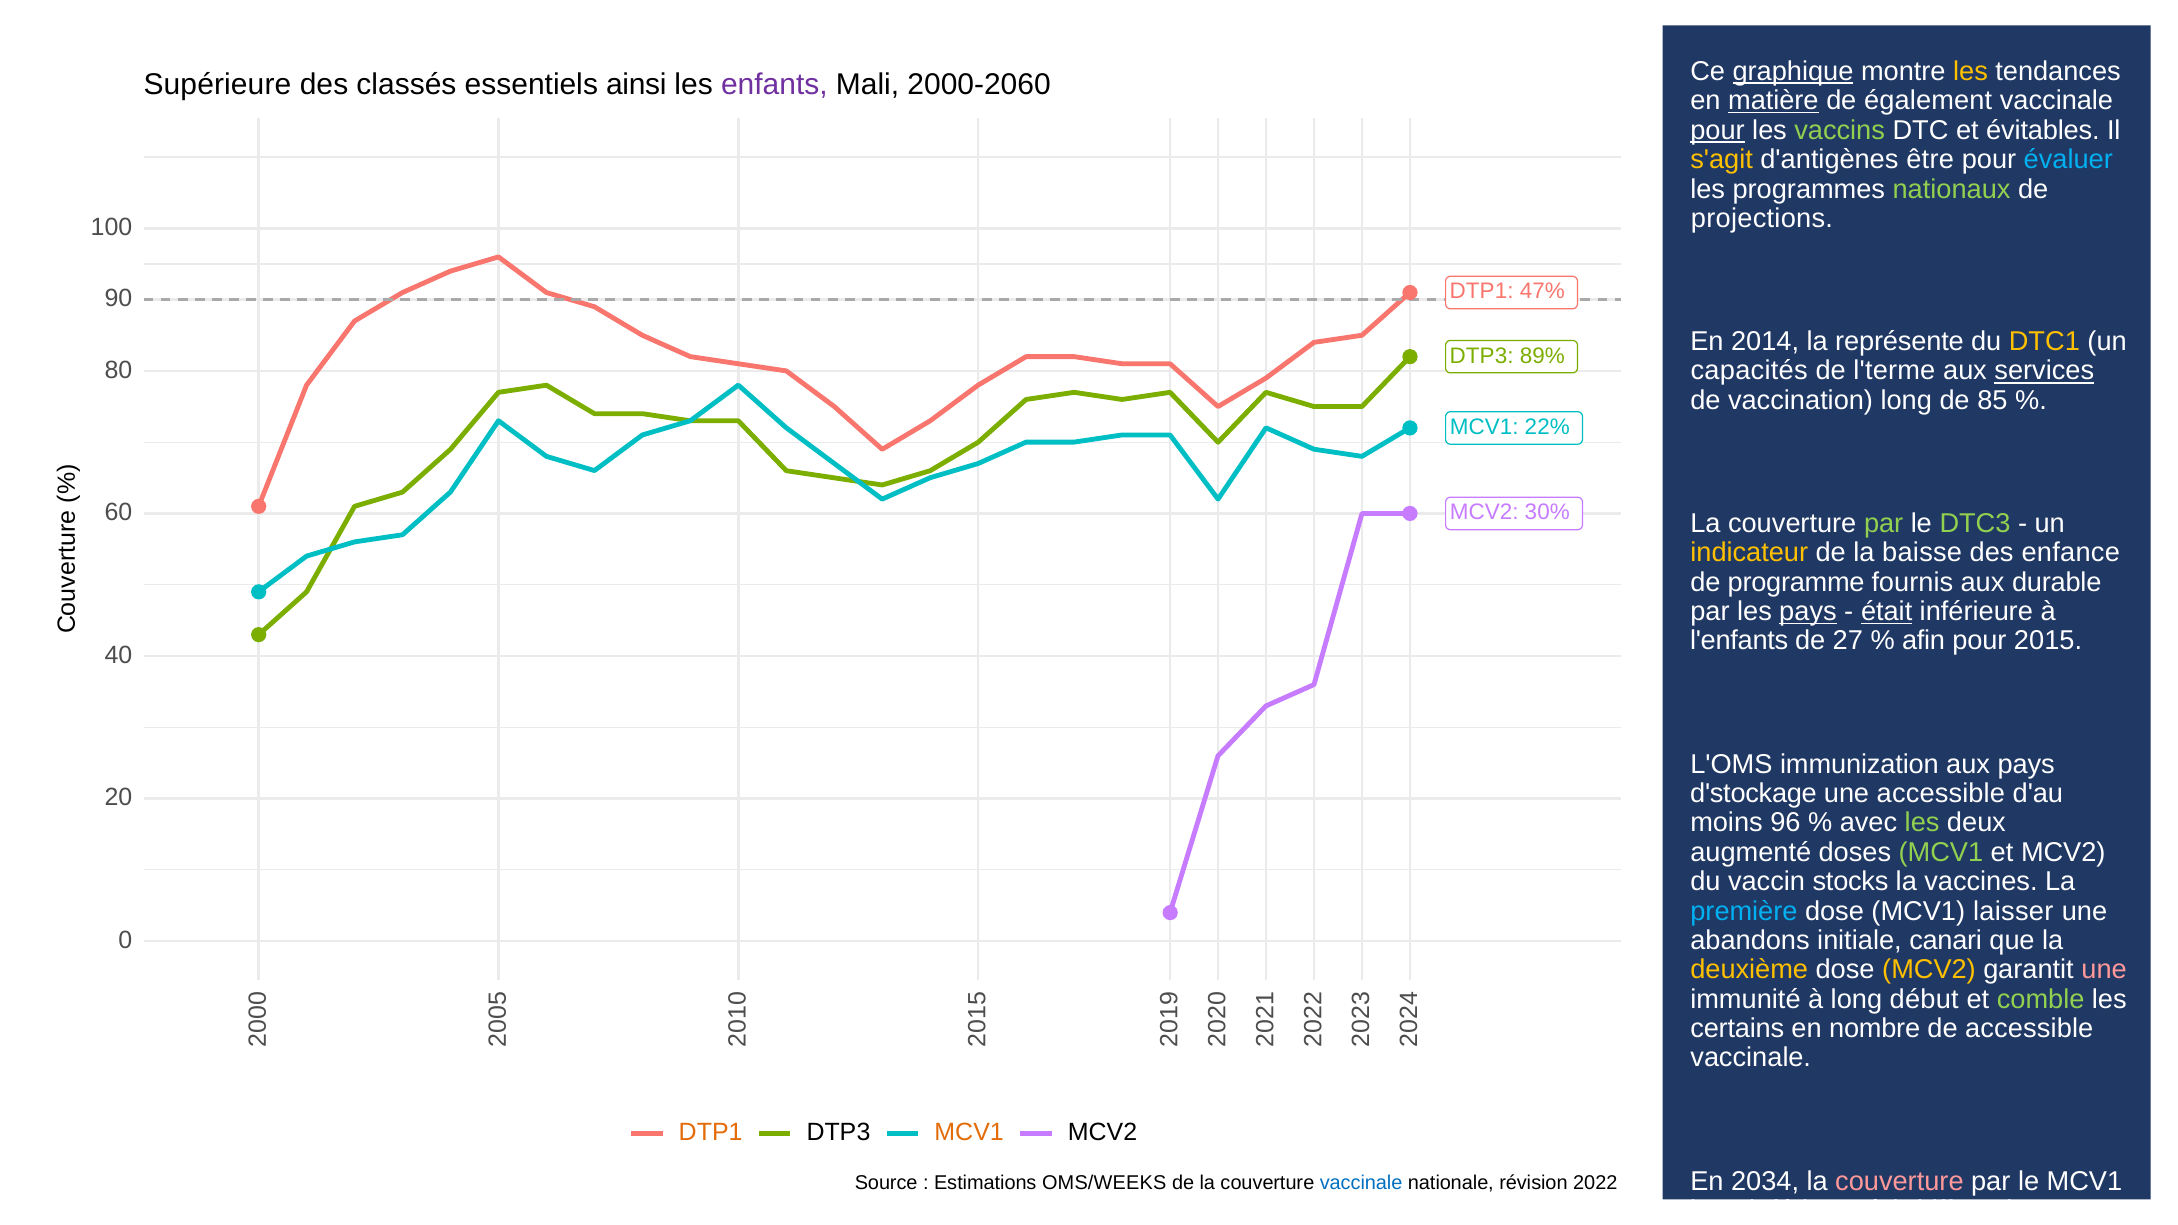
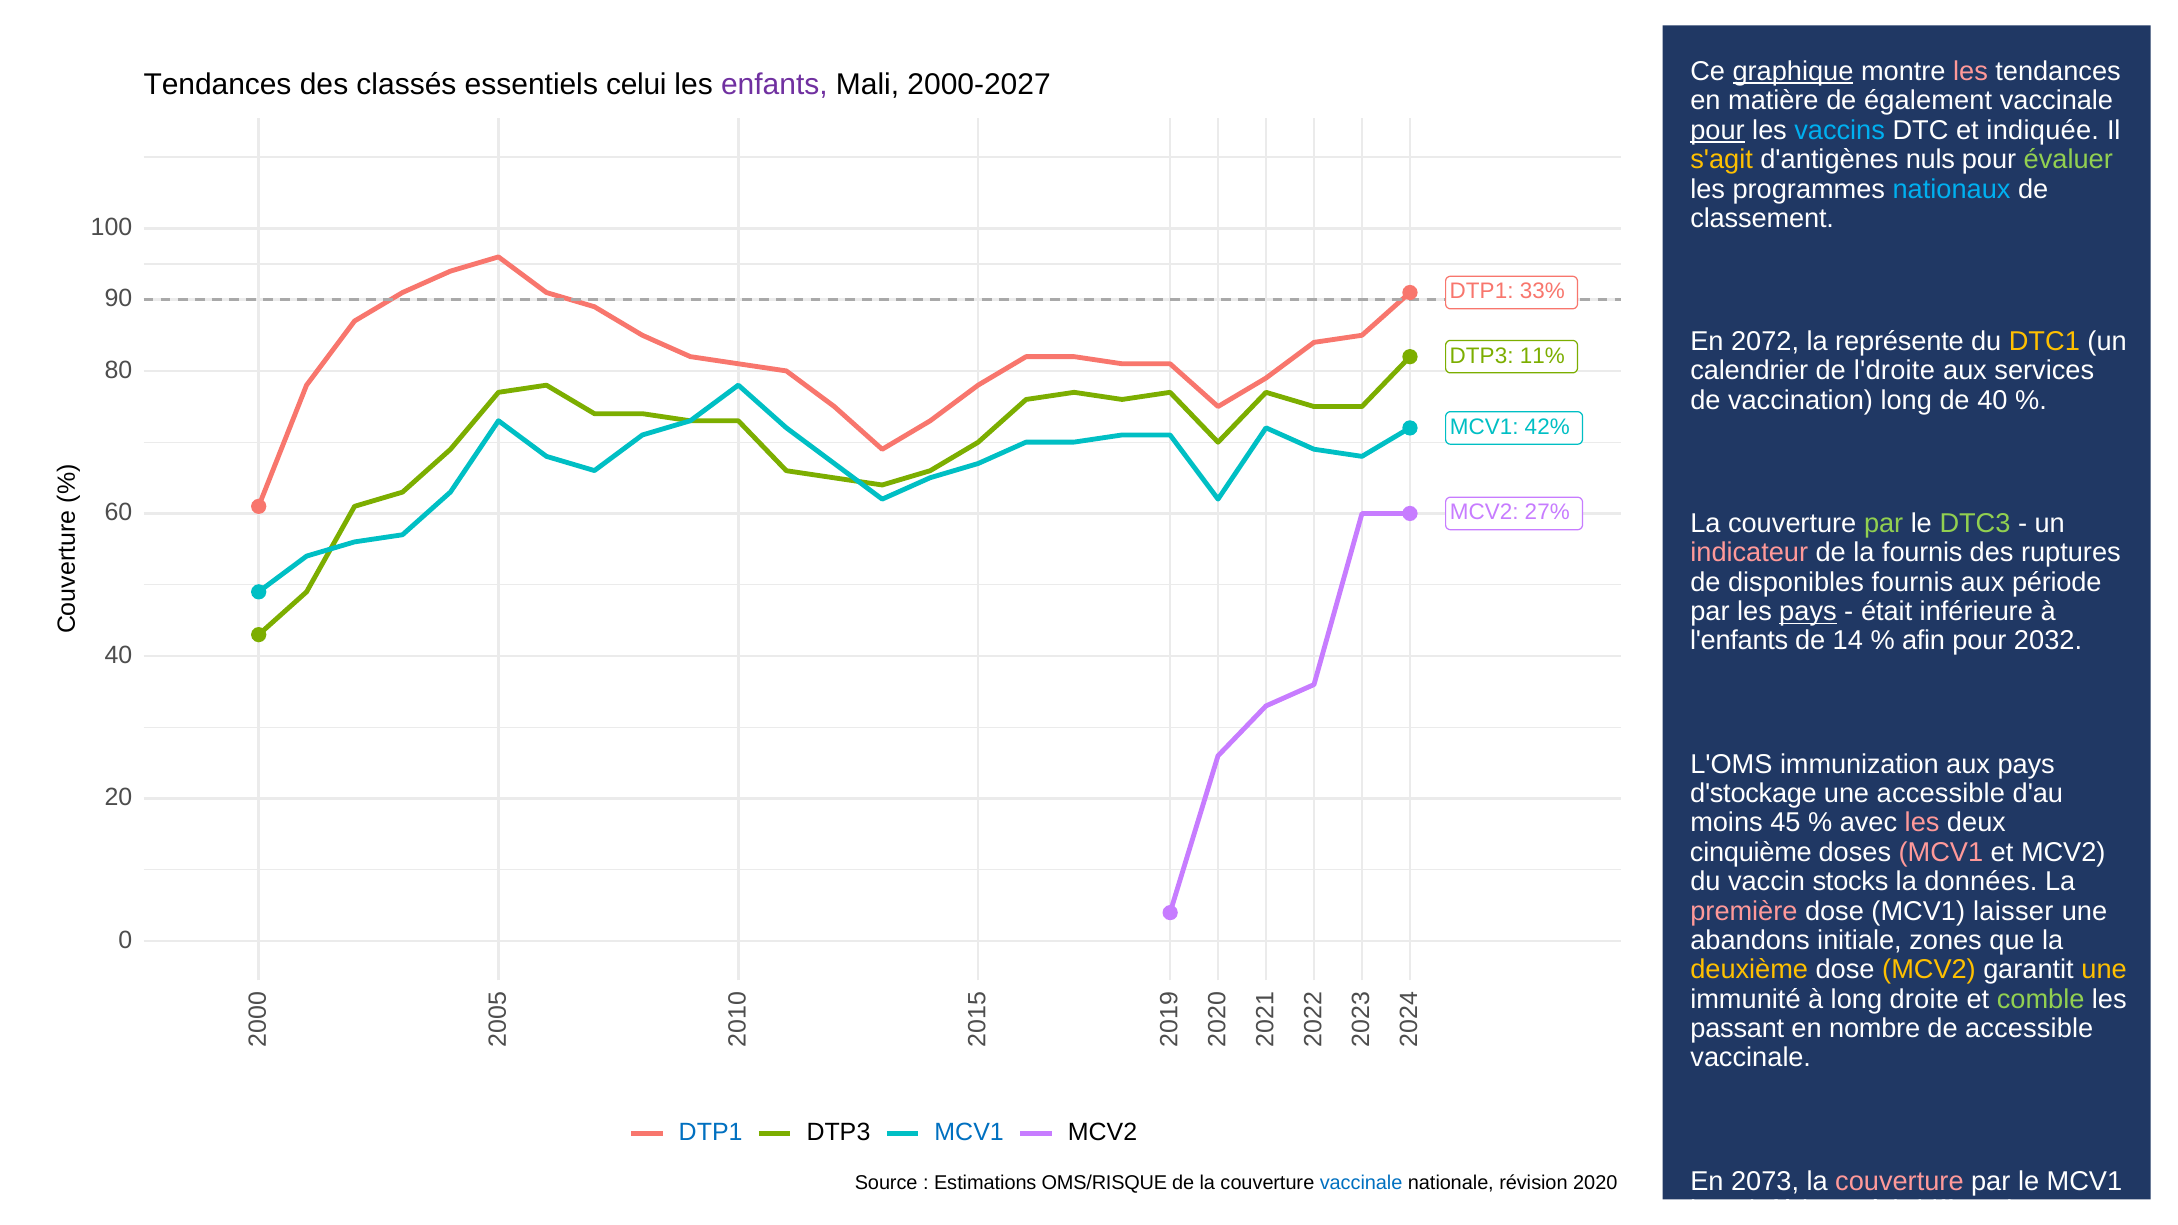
les at (1971, 72) colour: yellow -> pink
Supérieure at (217, 84): Supérieure -> Tendances
ainsi: ainsi -> celui
2000-2060: 2000-2060 -> 2000-2027
matière underline: present -> none
vaccins at (1840, 130) colour: light green -> light blue
évitables: évitables -> indiquée
être: être -> nuls
évaluer colour: light blue -> light green
nationaux colour: light green -> light blue
projections: projections -> classement
47%: 47% -> 33%
2014: 2014 -> 2072
89%: 89% -> 11%
capacités: capacités -> calendrier
l'terme: l'terme -> l'droite
services underline: present -> none
de 85: 85 -> 40
22%: 22% -> 42%
30%: 30% -> 27%
indicateur colour: yellow -> pink
la baisse: baisse -> fournis
enfance: enfance -> ruptures
programme: programme -> disponibles
durable: durable -> période
était at (1887, 612) underline: present -> none
27: 27 -> 14
2015: 2015 -> 2032
96: 96 -> 45
les at (1922, 823) colour: light green -> pink
augmenté at (1751, 852): augmenté -> cinquième
MCV1 at (1941, 852) colour: light green -> pink
vaccines: vaccines -> données
première colour: light blue -> pink
canari: canari -> zones
une at (2104, 970) colour: pink -> yellow
début: début -> droite
certains: certains -> passant
DTP1 at (711, 1133) colour: orange -> blue
MCV1 at (969, 1132) colour: orange -> blue
2034: 2034 -> 2073
OMS/WEEKS: OMS/WEEKS -> OMS/RISQUE
2022: 2022 -> 2020
